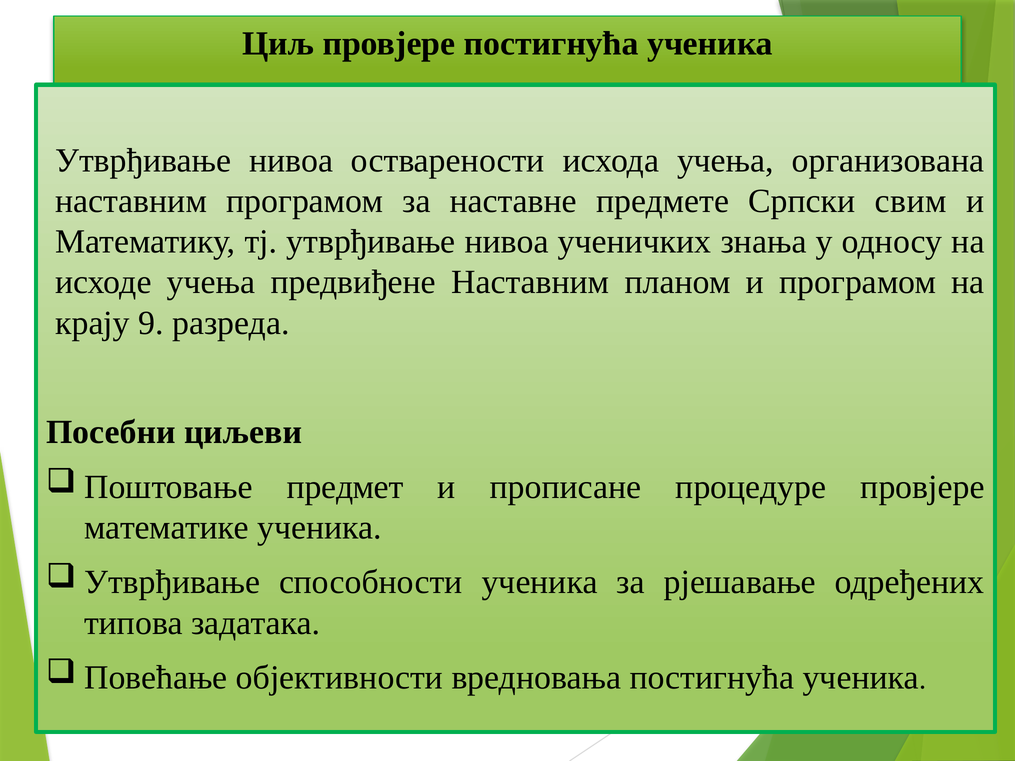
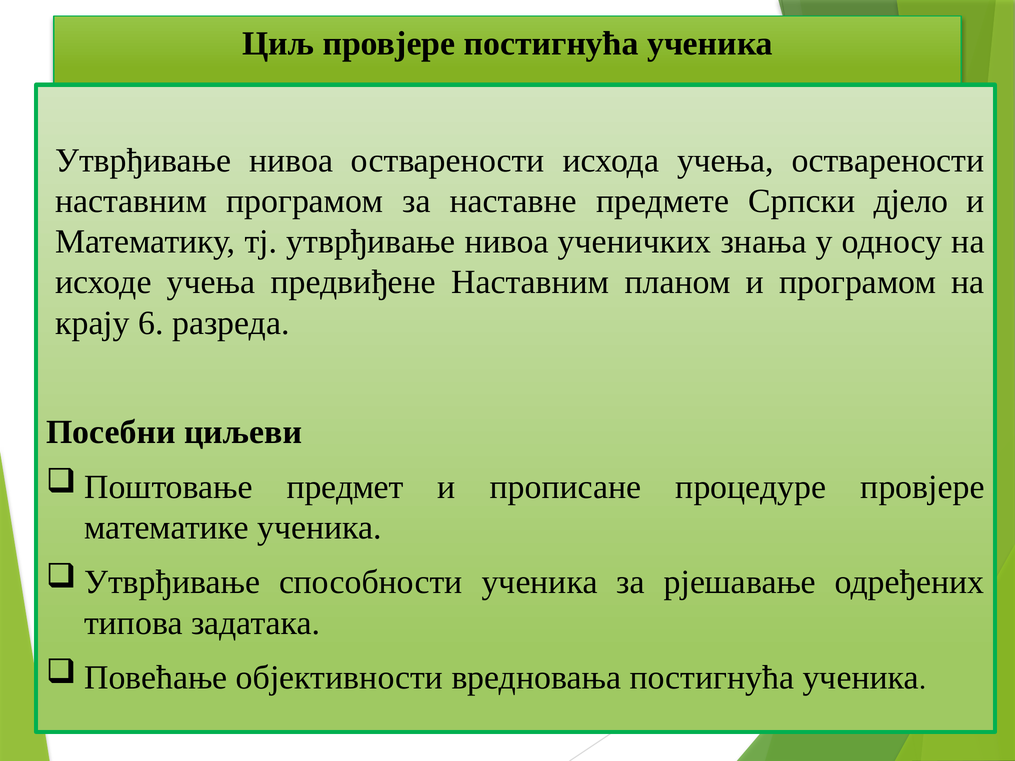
учења организована: организована -> остварености
свим: свим -> дјело
9: 9 -> 6
